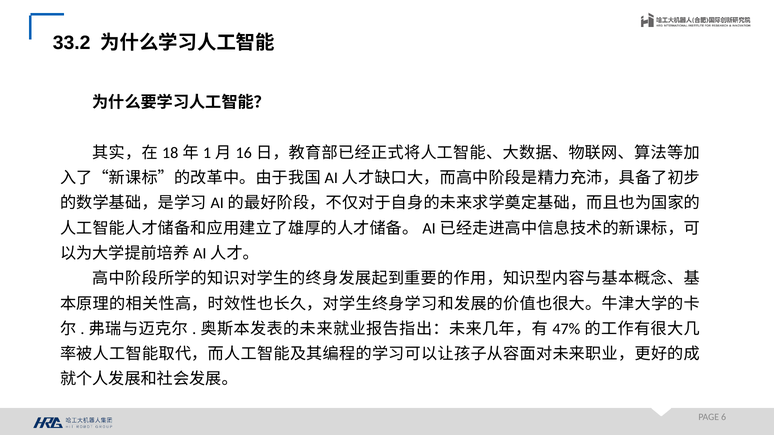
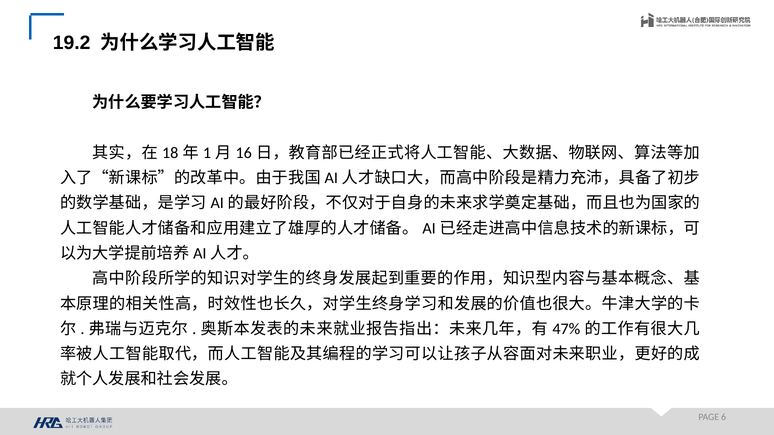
33.2: 33.2 -> 19.2
